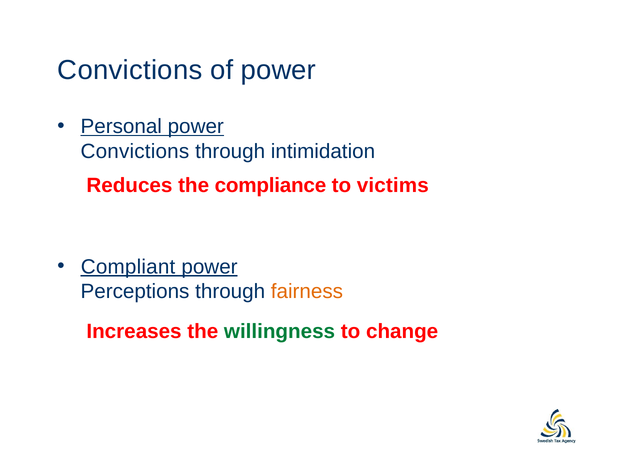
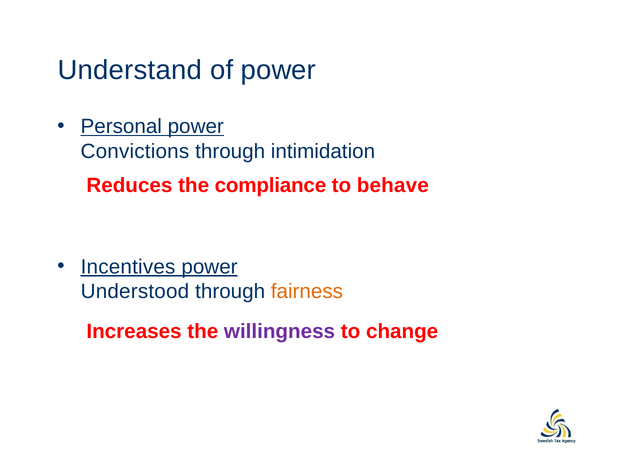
Convictions at (130, 70): Convictions -> Understand
victims: victims -> behave
Compliant: Compliant -> Incentives
Perceptions: Perceptions -> Understood
willingness colour: green -> purple
